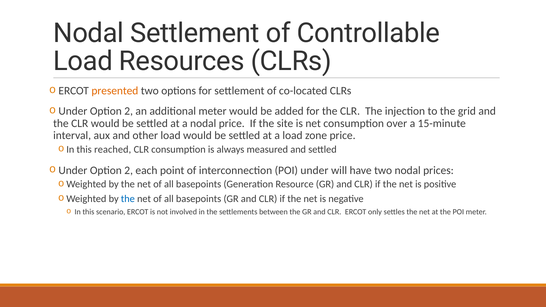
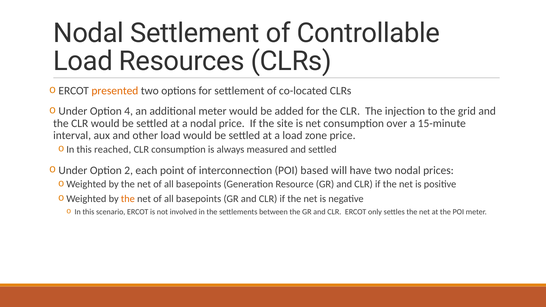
2 at (129, 111): 2 -> 4
POI under: under -> based
the at (128, 199) colour: blue -> orange
